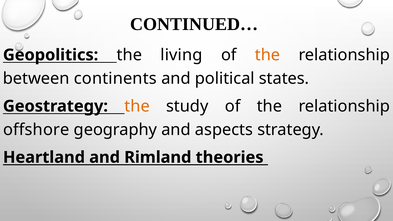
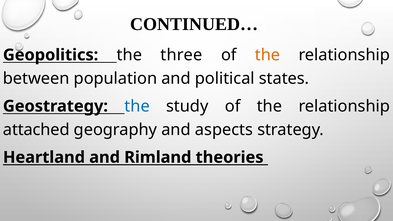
living: living -> three
continents: continents -> population
the at (137, 106) colour: orange -> blue
offshore: offshore -> attached
